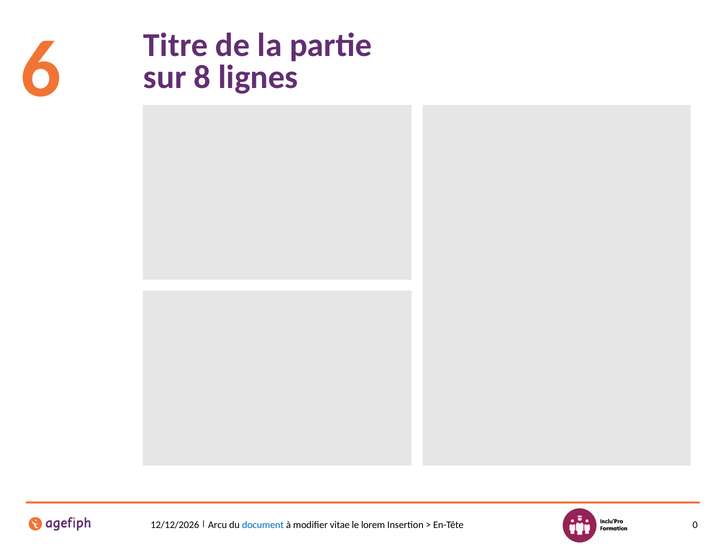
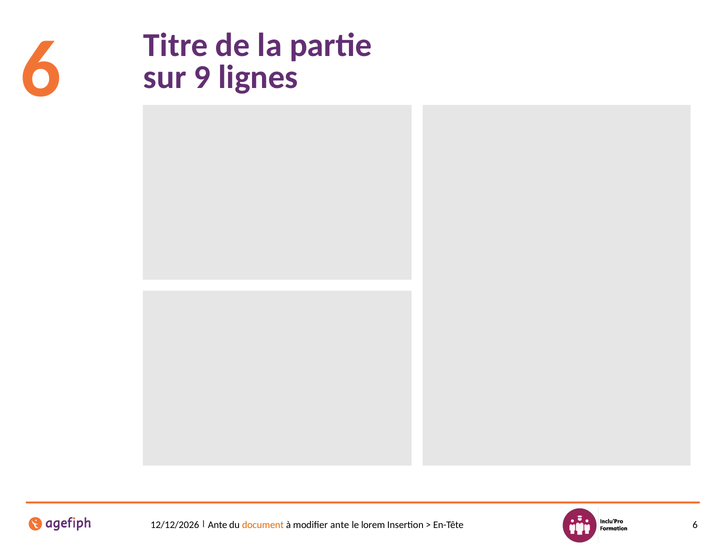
8: 8 -> 9
Arcu at (217, 524): Arcu -> Ante
document colour: blue -> orange
modifier vitae: vitae -> ante
En-Tête 0: 0 -> 6
